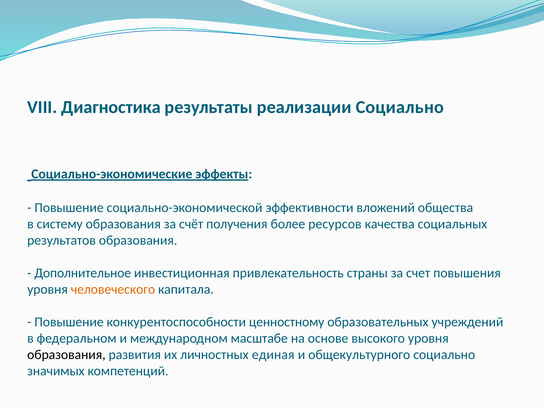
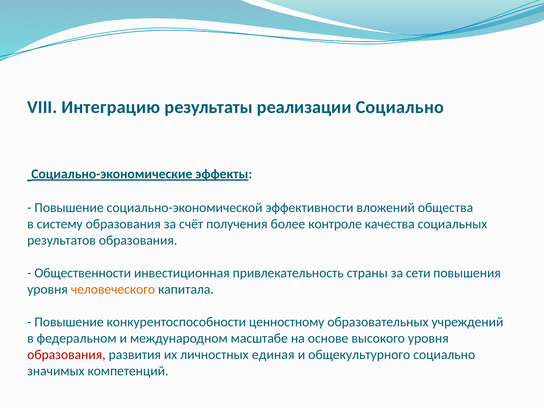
Диагностика: Диагностика -> Интеграцию
ресурсов: ресурсов -> контроле
Дополнительное: Дополнительное -> Общественности
счет: счет -> сети
образования at (66, 355) colour: black -> red
